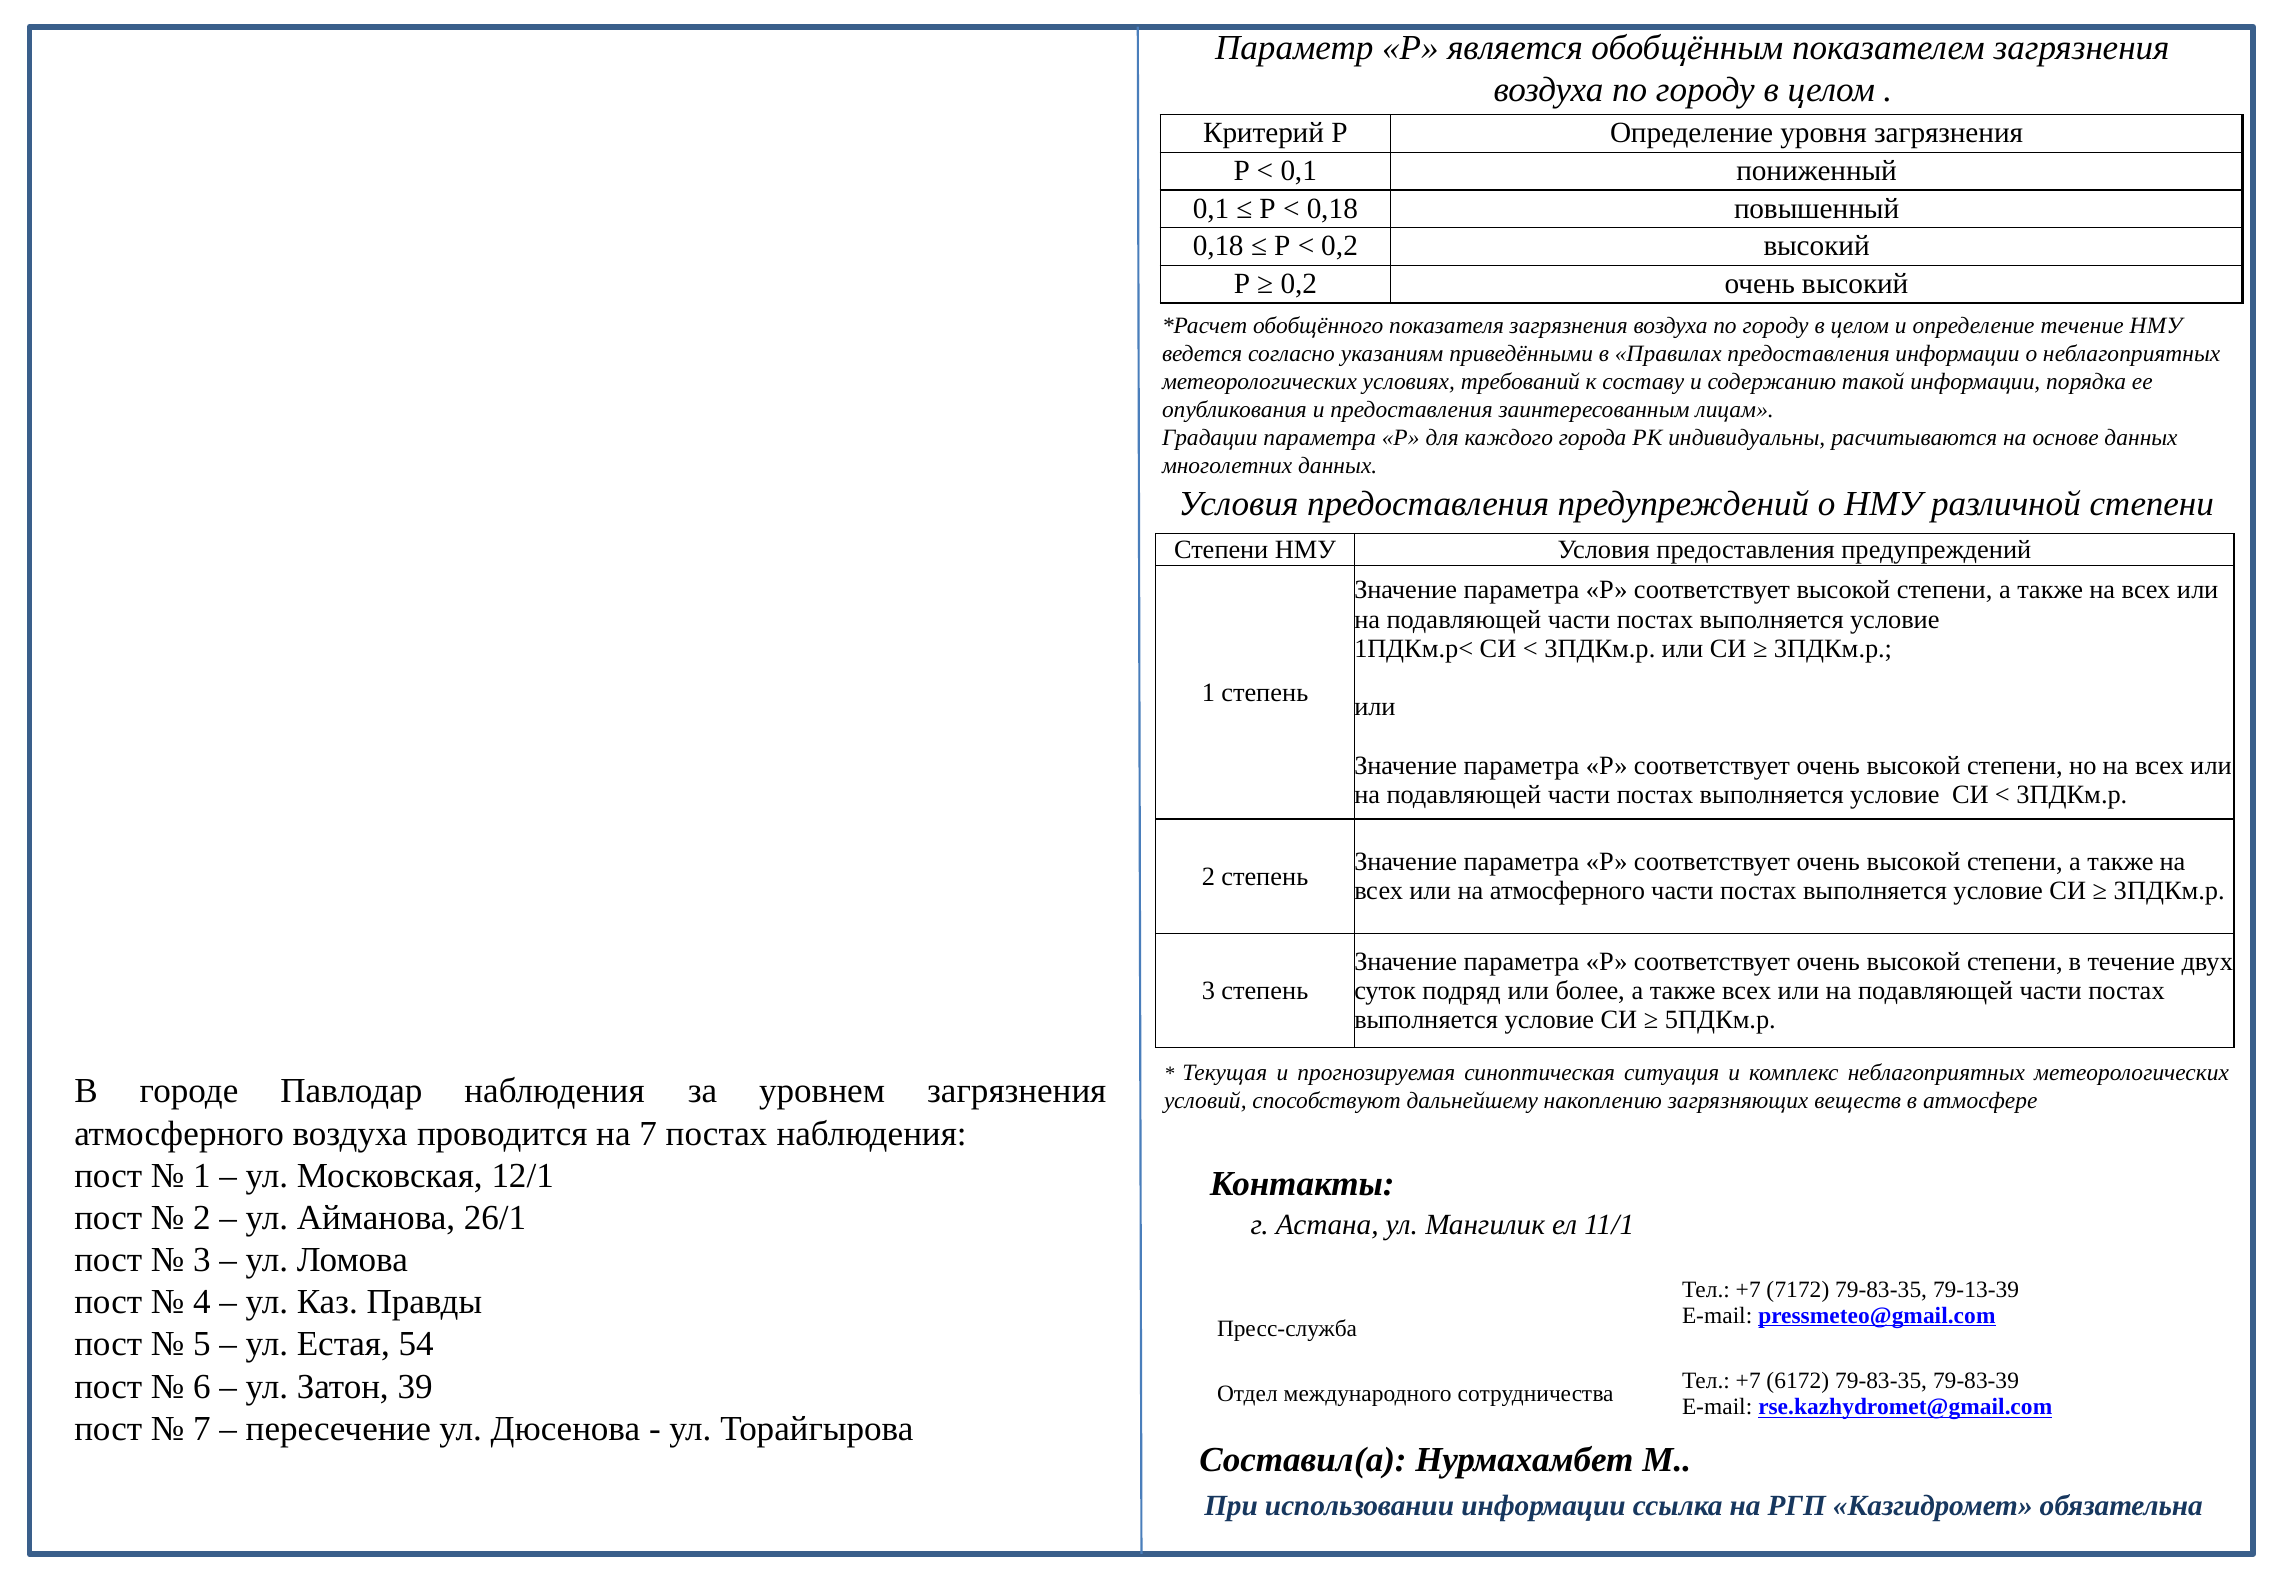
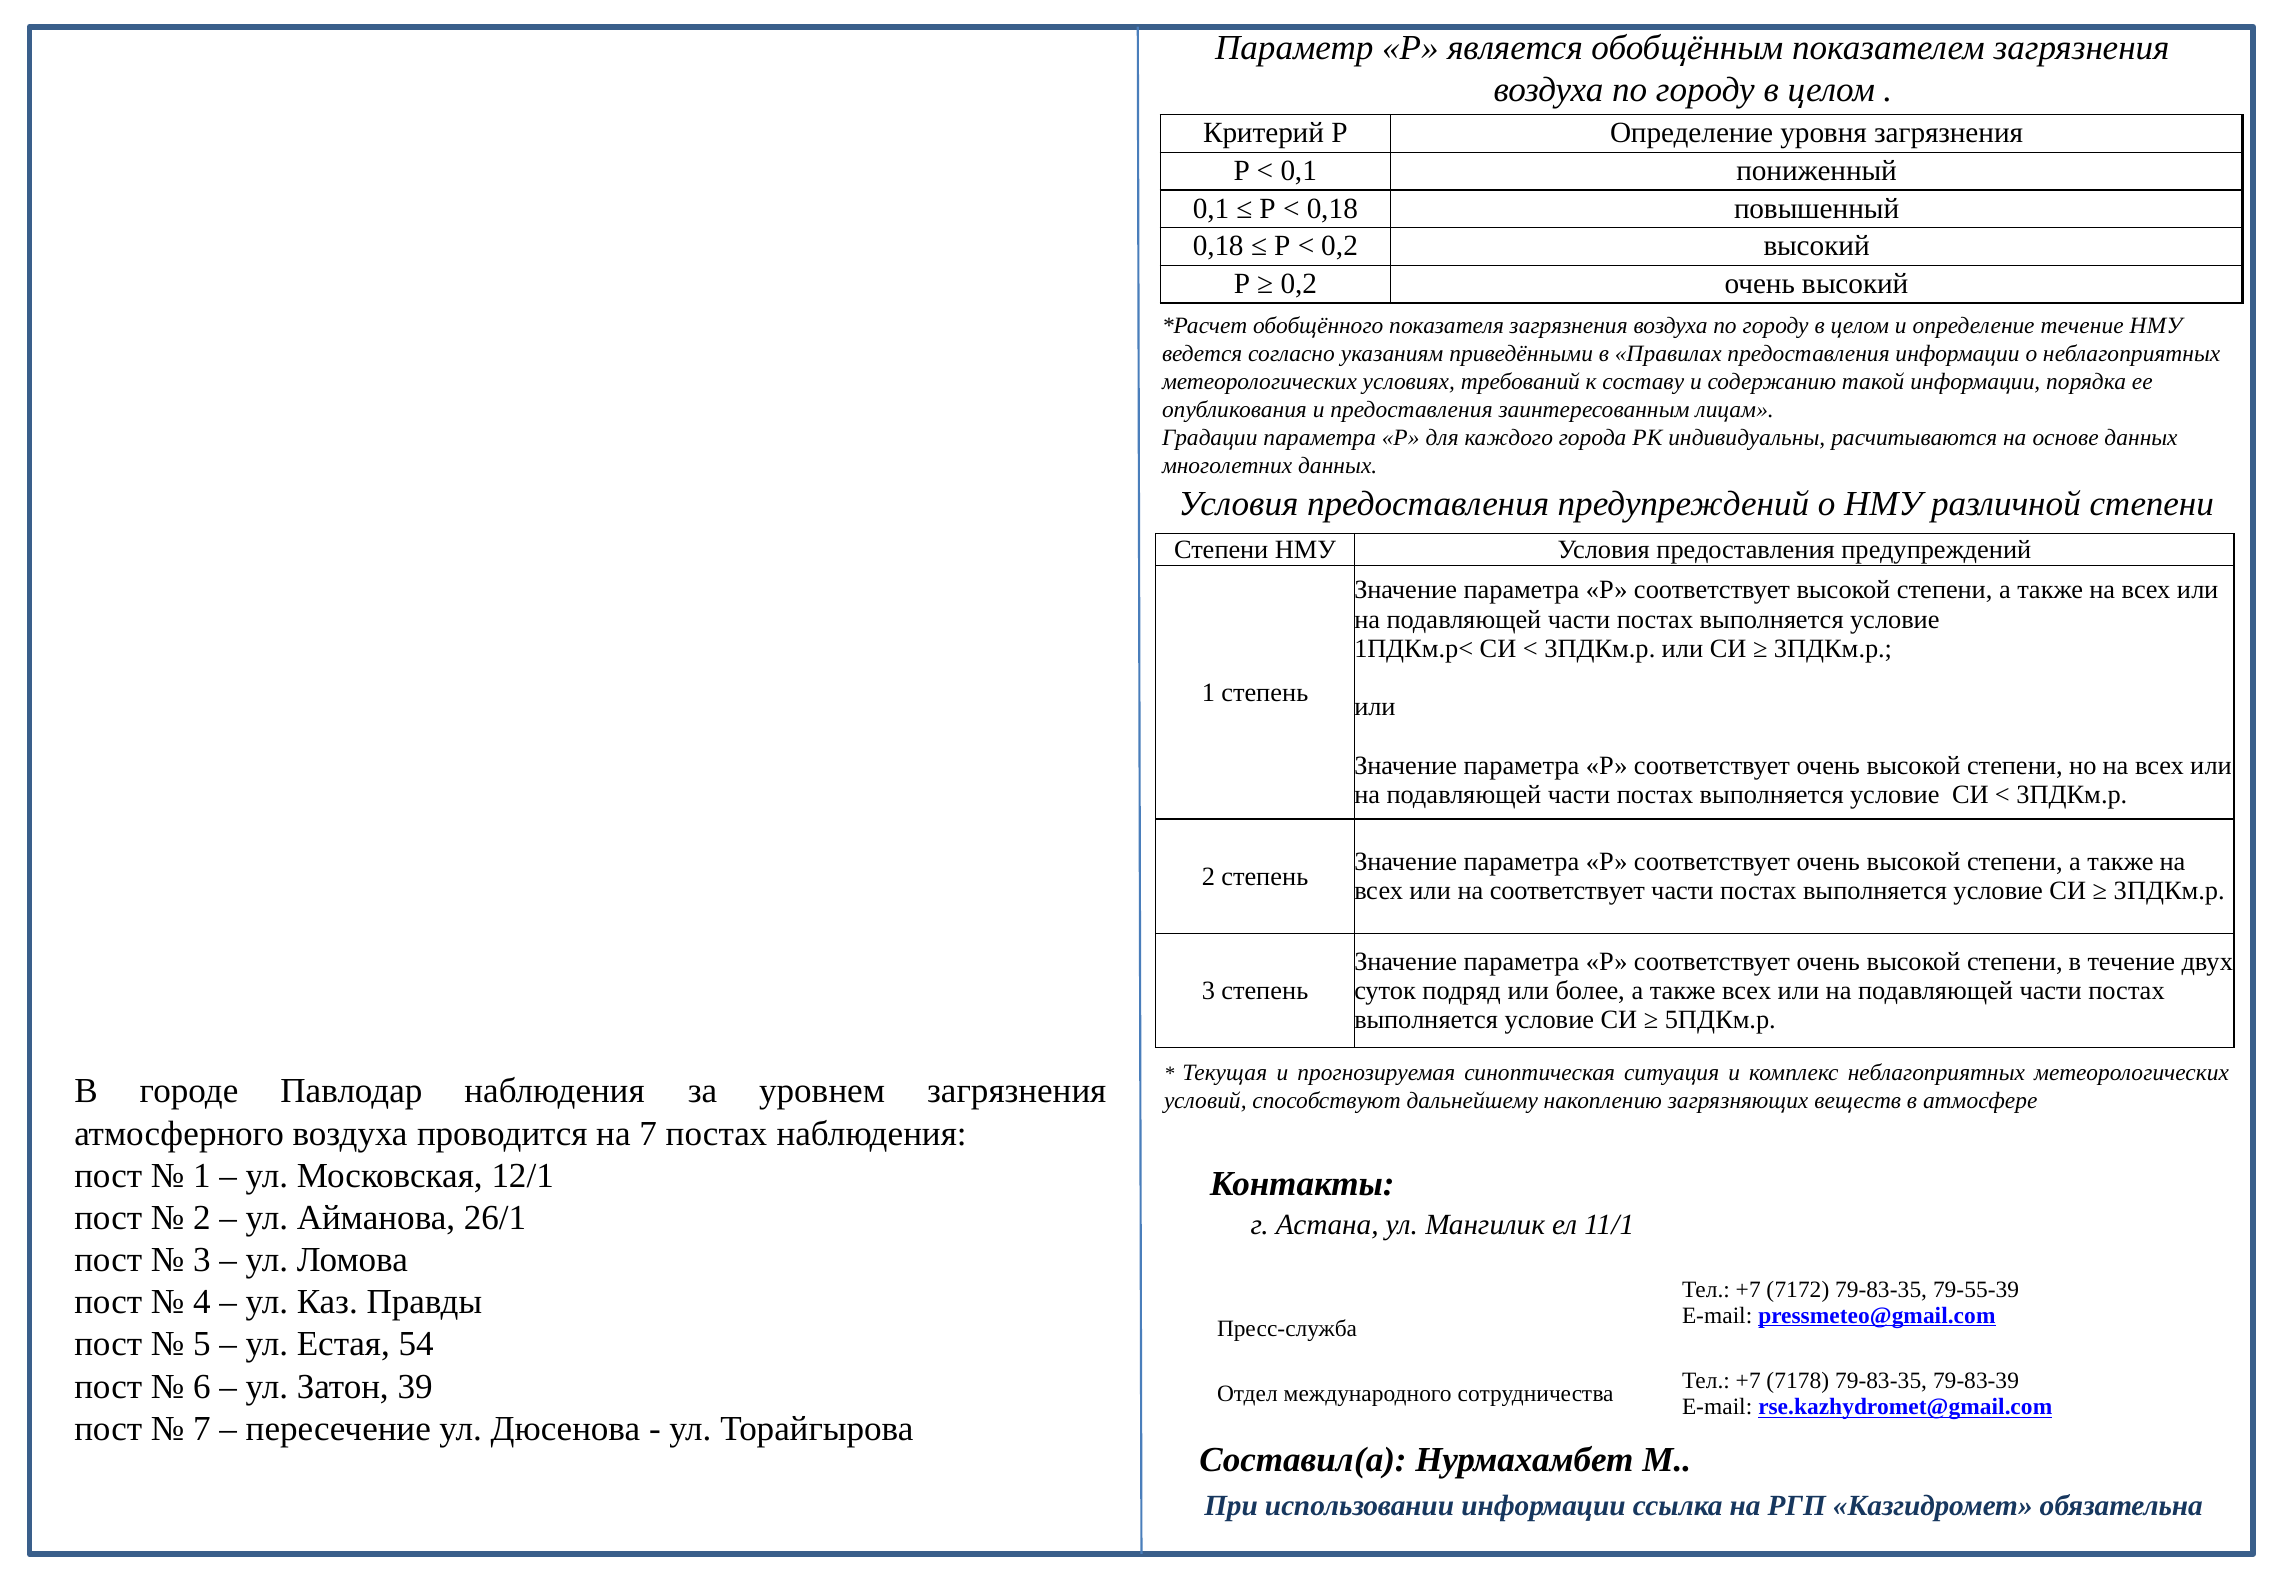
на атмосферного: атмосферного -> соответствует
79-13-39: 79-13-39 -> 79-55-39
6172: 6172 -> 7178
